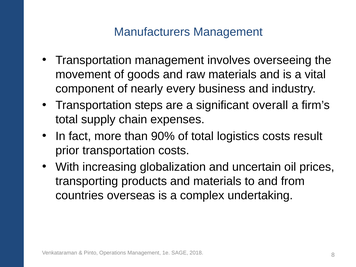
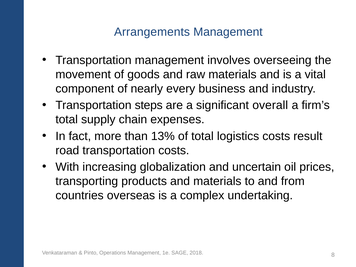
Manufacturers: Manufacturers -> Arrangements
90%: 90% -> 13%
prior: prior -> road
